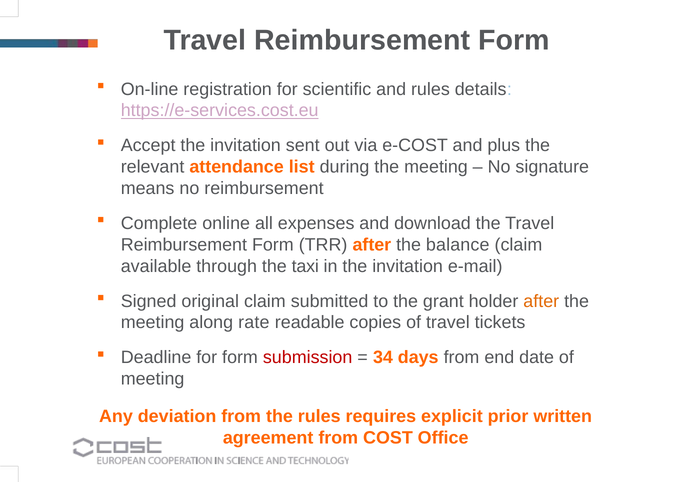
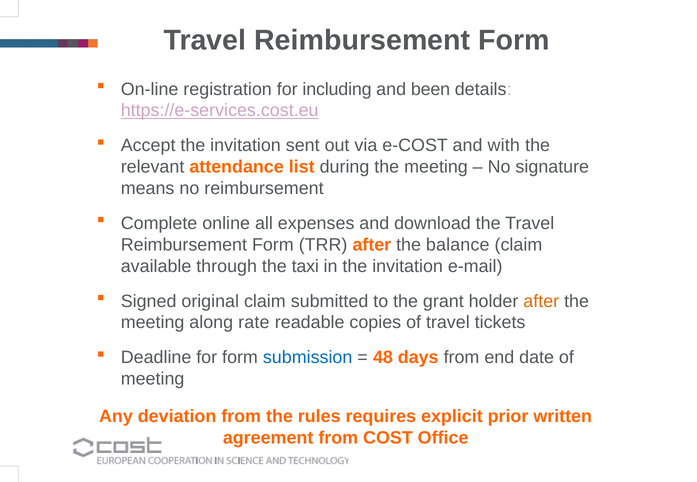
scientific: scientific -> including
and rules: rules -> been
plus: plus -> with
submission colour: red -> blue
34: 34 -> 48
